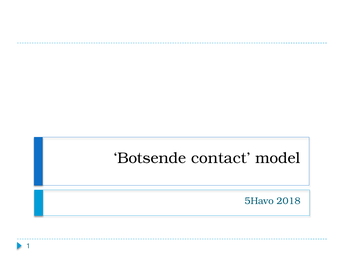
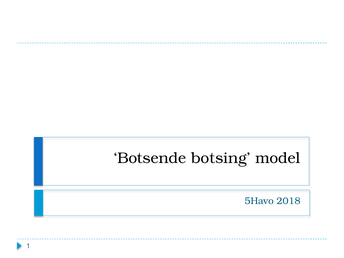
contact: contact -> botsing
